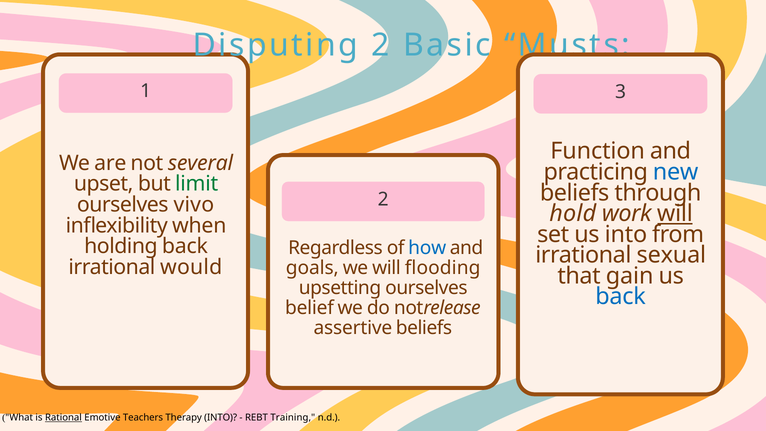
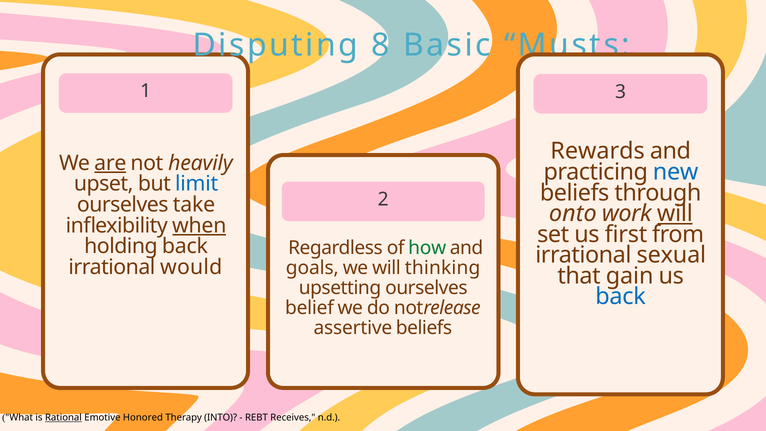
Disputing 2: 2 -> 8
Function: Function -> Rewards
are underline: none -> present
several: several -> heavily
limit colour: green -> blue
vivo: vivo -> take
hold: hold -> onto
when underline: none -> present
us into: into -> first
how colour: blue -> green
flooding: flooding -> thinking
Teachers: Teachers -> Honored
Training: Training -> Receives
